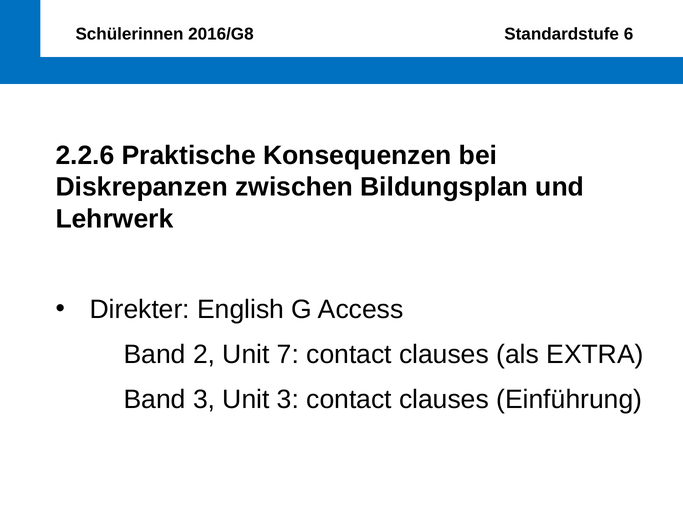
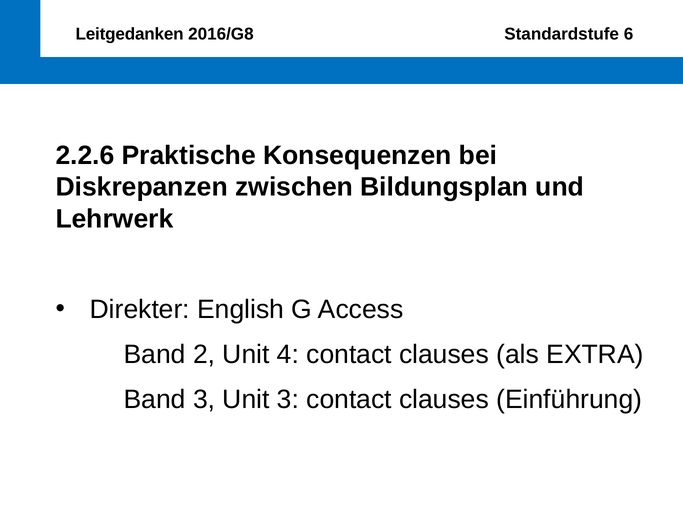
Schülerinnen: Schülerinnen -> Leitgedanken
7: 7 -> 4
